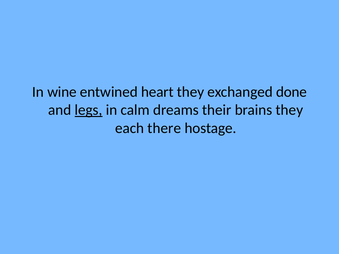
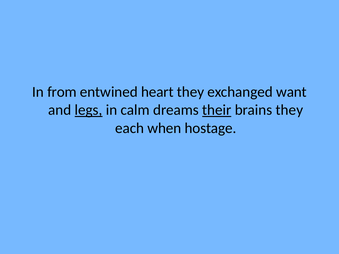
wine: wine -> from
done: done -> want
their underline: none -> present
there: there -> when
